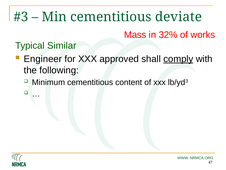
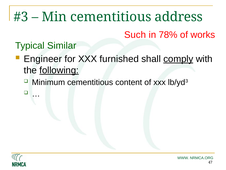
deviate: deviate -> address
Mass: Mass -> Such
32%: 32% -> 78%
approved: approved -> furnished
following underline: none -> present
